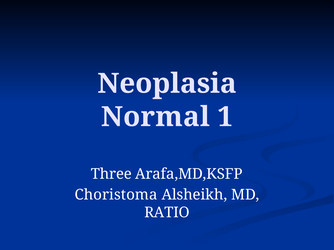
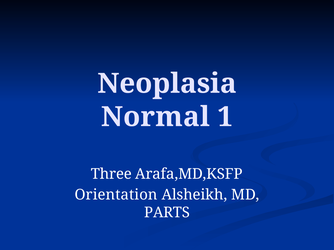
Choristoma: Choristoma -> Orientation
RATIO: RATIO -> PARTS
